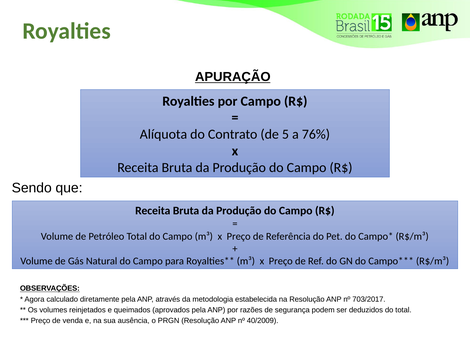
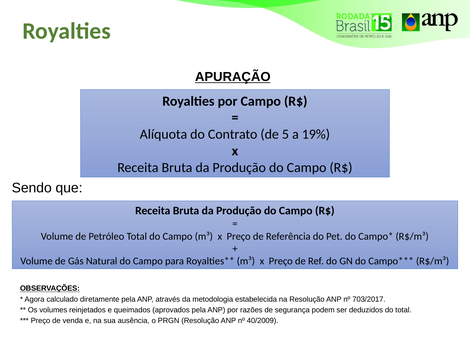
76%: 76% -> 19%
